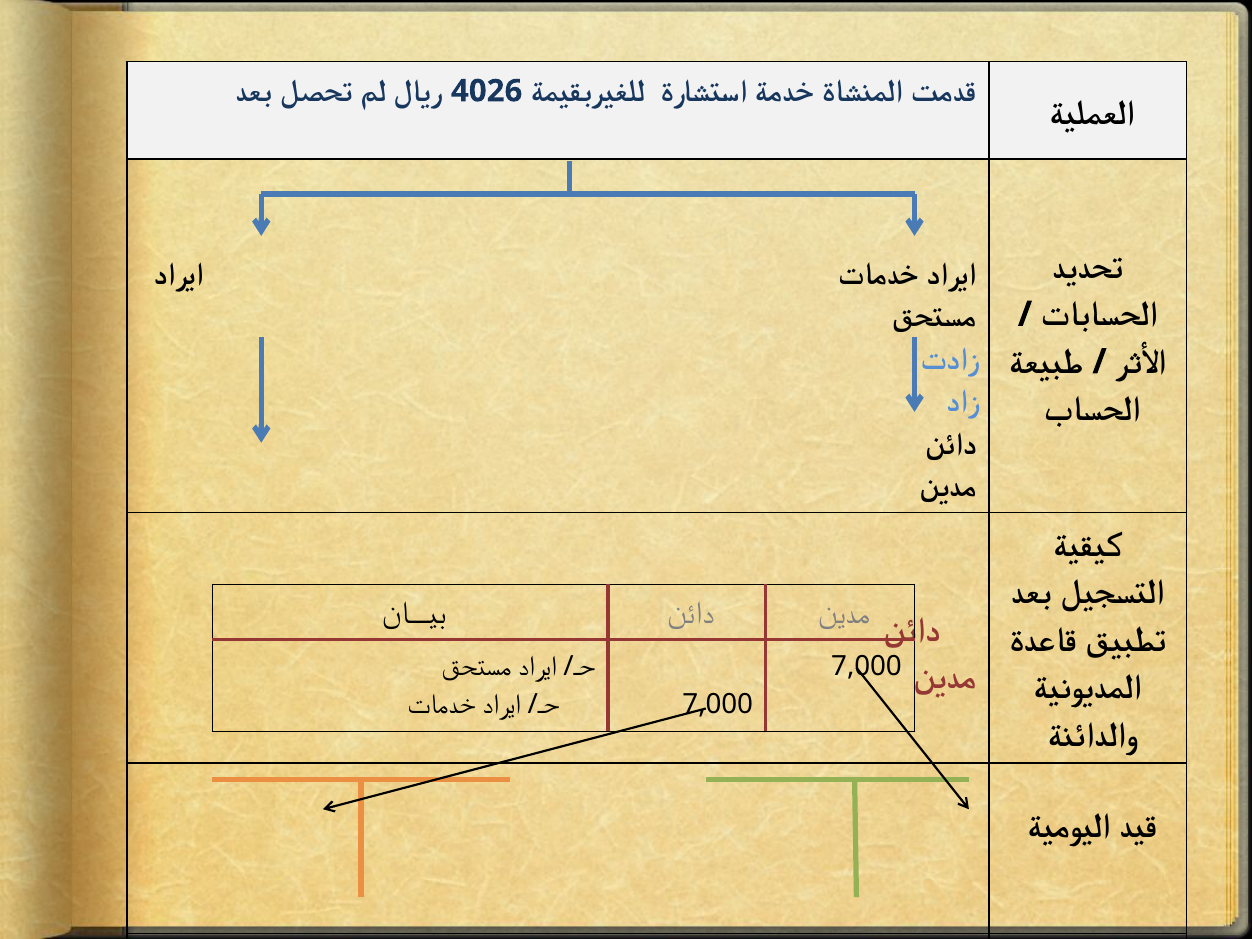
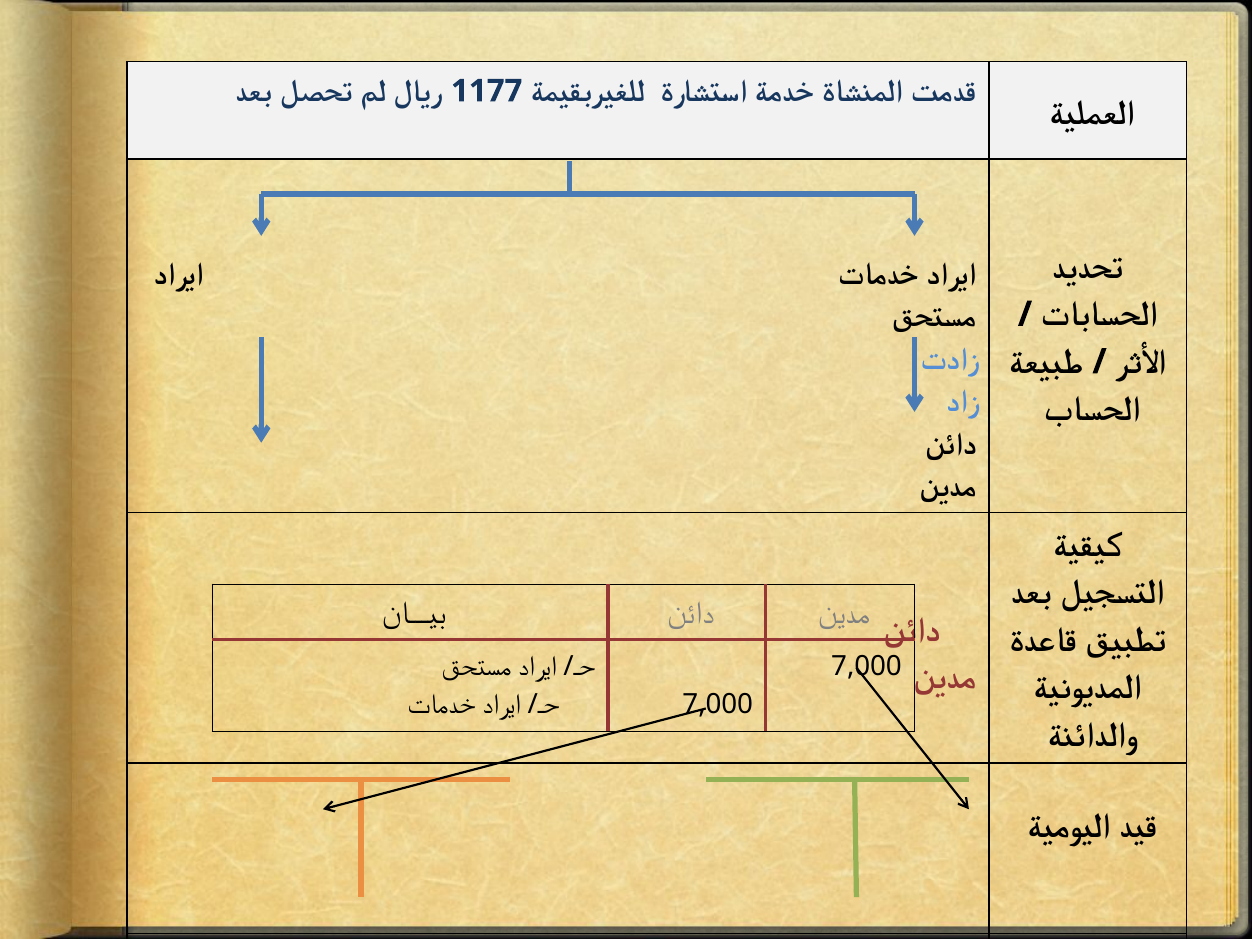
4026: 4026 -> 1177
